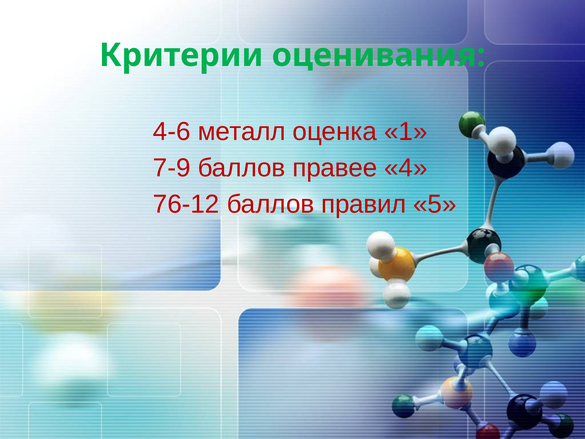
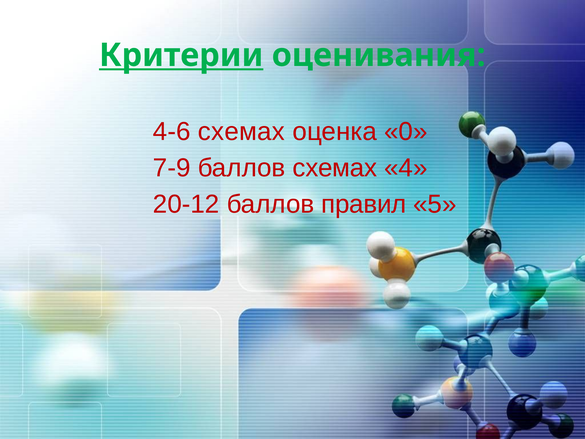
Критерии underline: none -> present
4-6 металл: металл -> схемах
1: 1 -> 0
баллов правее: правее -> схемах
76-12: 76-12 -> 20-12
